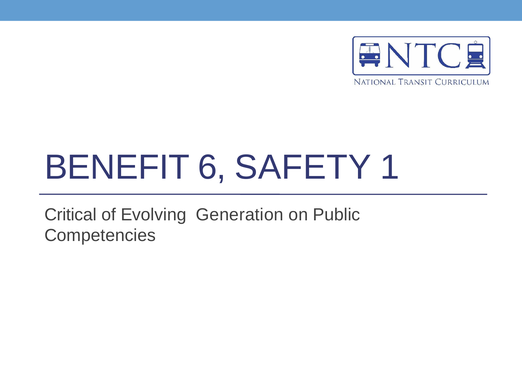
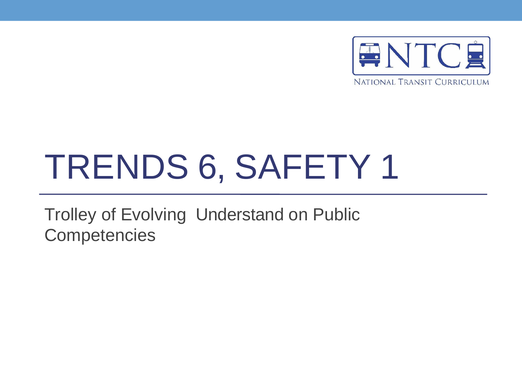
BENEFIT: BENEFIT -> TRENDS
Critical: Critical -> Trolley
Generation: Generation -> Understand
